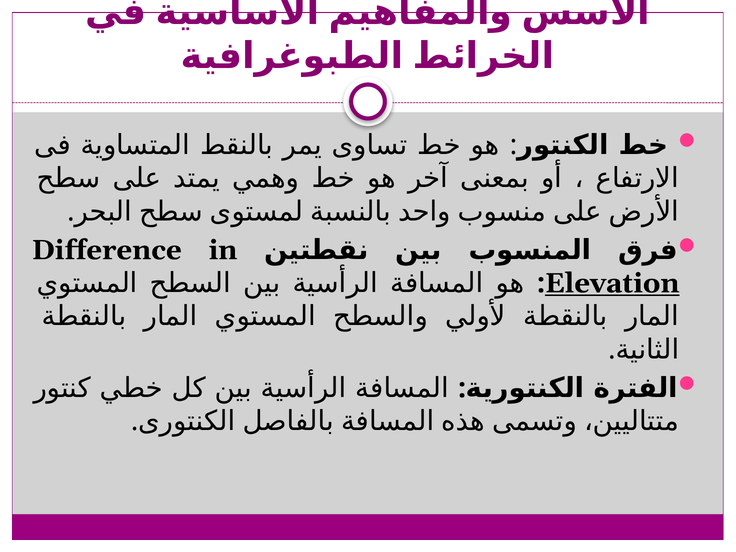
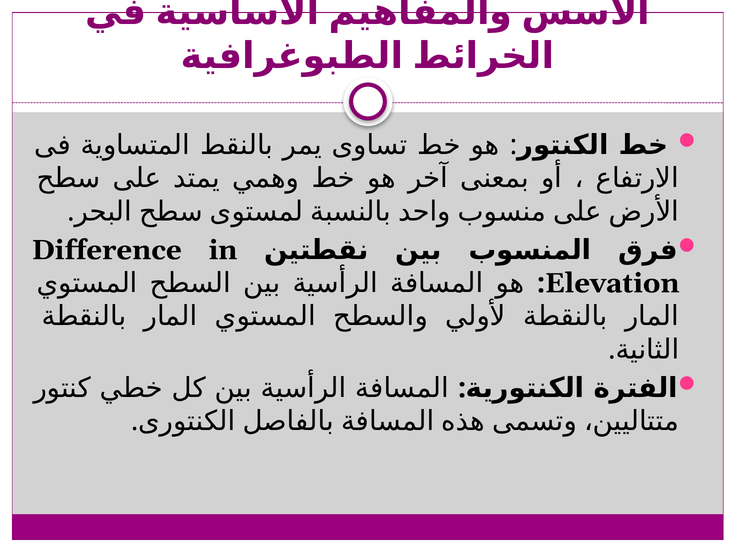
Elevation underline: present -> none
